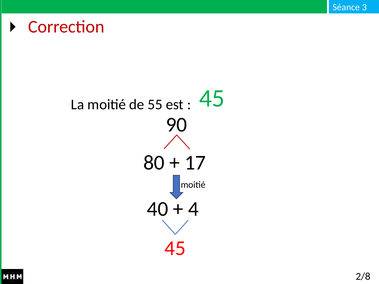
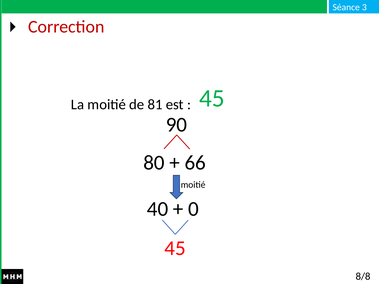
55: 55 -> 81
17: 17 -> 66
4: 4 -> 0
2/8: 2/8 -> 8/8
